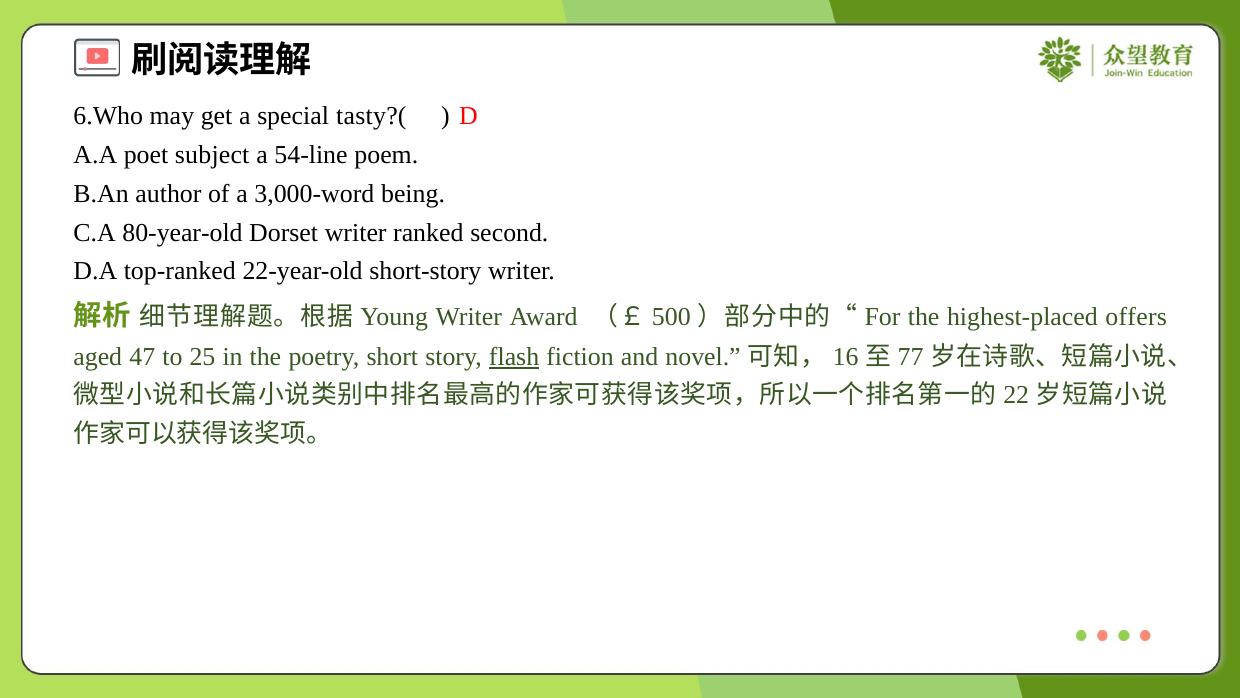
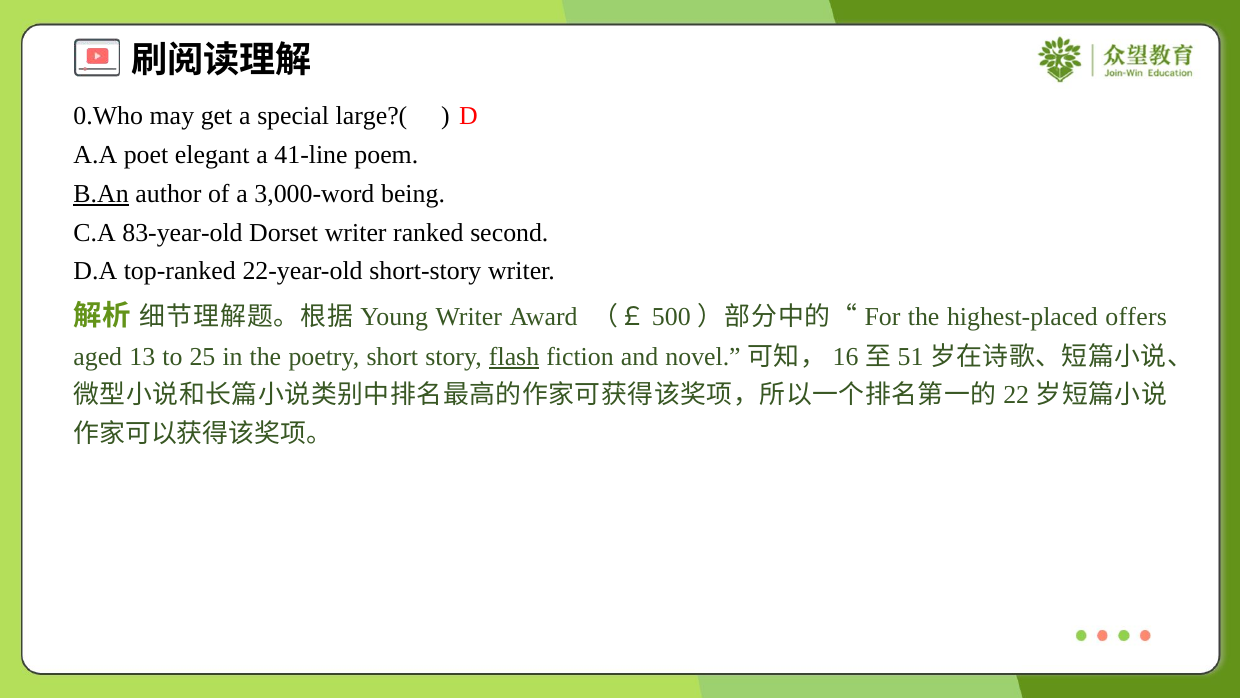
6.Who: 6.Who -> 0.Who
tasty?(: tasty?( -> large?(
subject: subject -> elegant
54-line: 54-line -> 41-line
B.An underline: none -> present
80-year-old: 80-year-old -> 83-year-old
47: 47 -> 13
77: 77 -> 51
